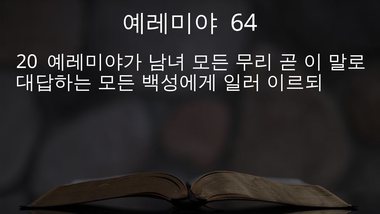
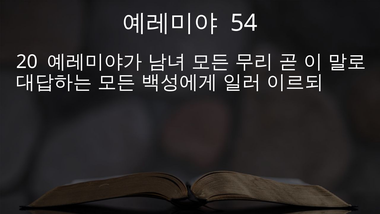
64: 64 -> 54
